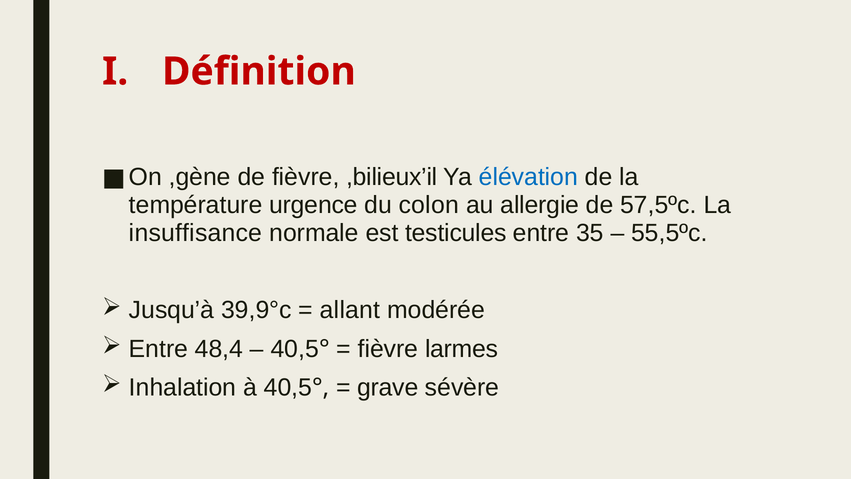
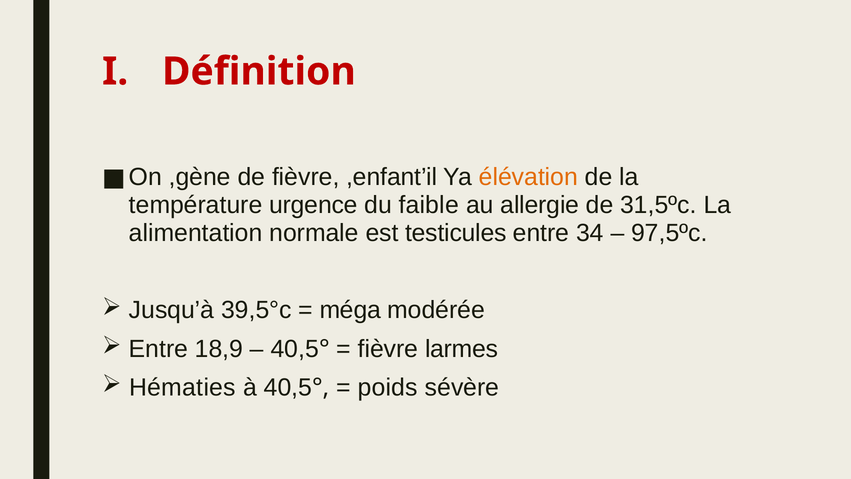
,bilieux’il: ,bilieux’il -> ,enfant’il
élévation colour: blue -> orange
colon: colon -> faible
57,5ºc: 57,5ºc -> 31,5ºc
insuffisance: insuffisance -> alimentation
35: 35 -> 34
55,5ºc: 55,5ºc -> 97,5ºc
39,9°c: 39,9°c -> 39,5°c
allant: allant -> méga
48,4: 48,4 -> 18,9
Inhalation: Inhalation -> Hématies
grave: grave -> poids
